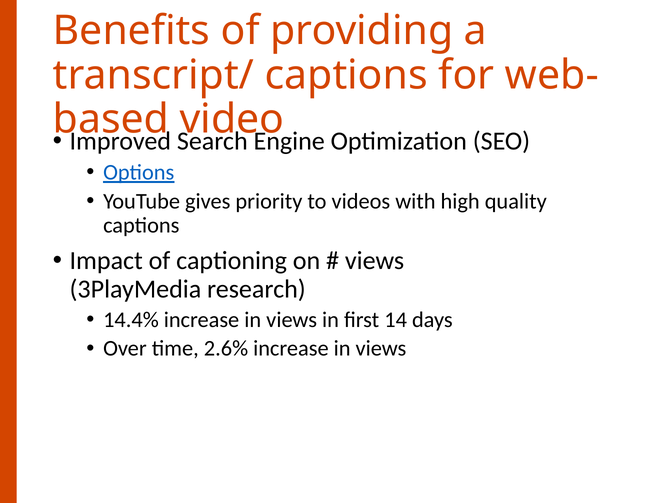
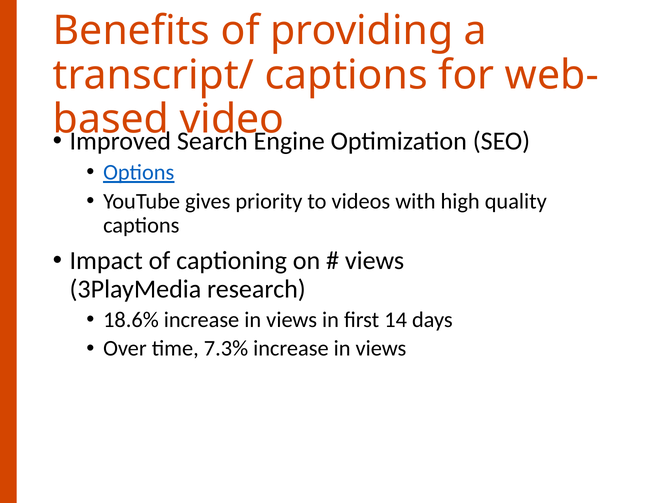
14.4%: 14.4% -> 18.6%
2.6%: 2.6% -> 7.3%
